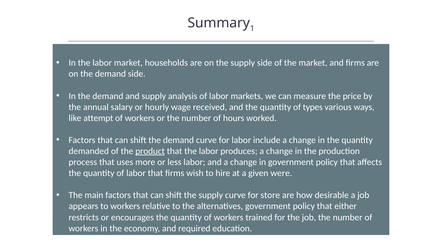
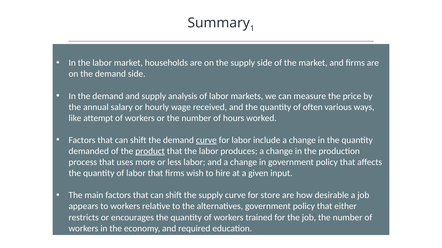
types: types -> often
curve at (206, 140) underline: none -> present
were: were -> input
